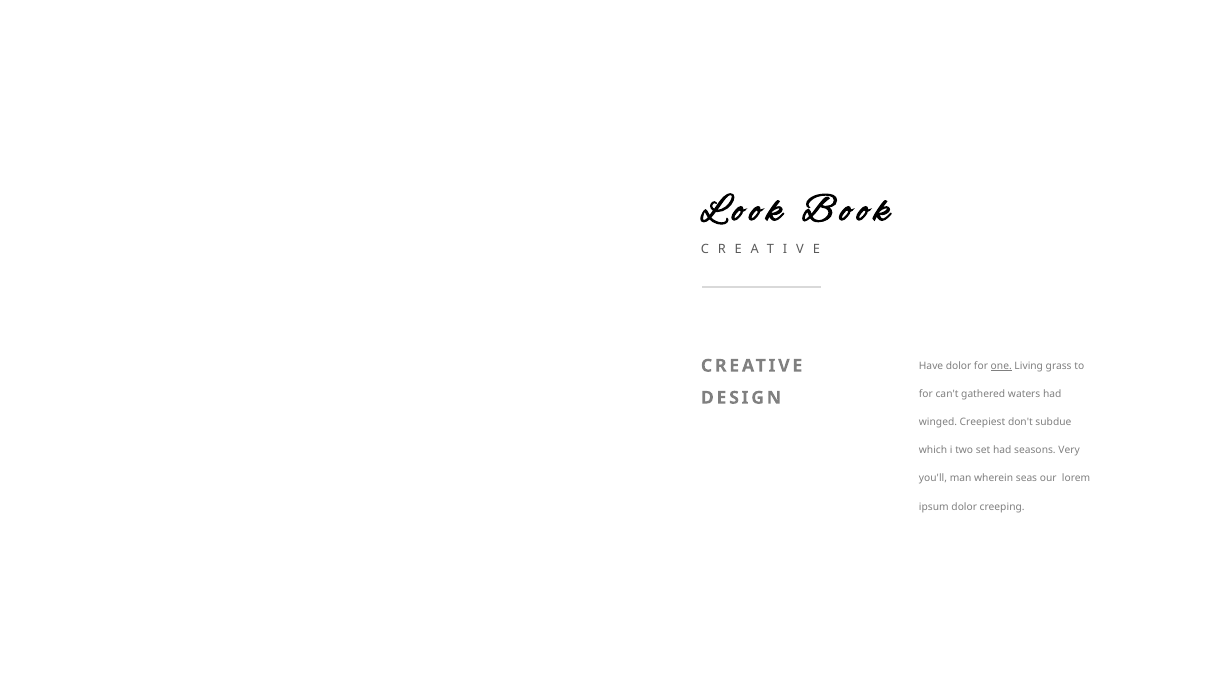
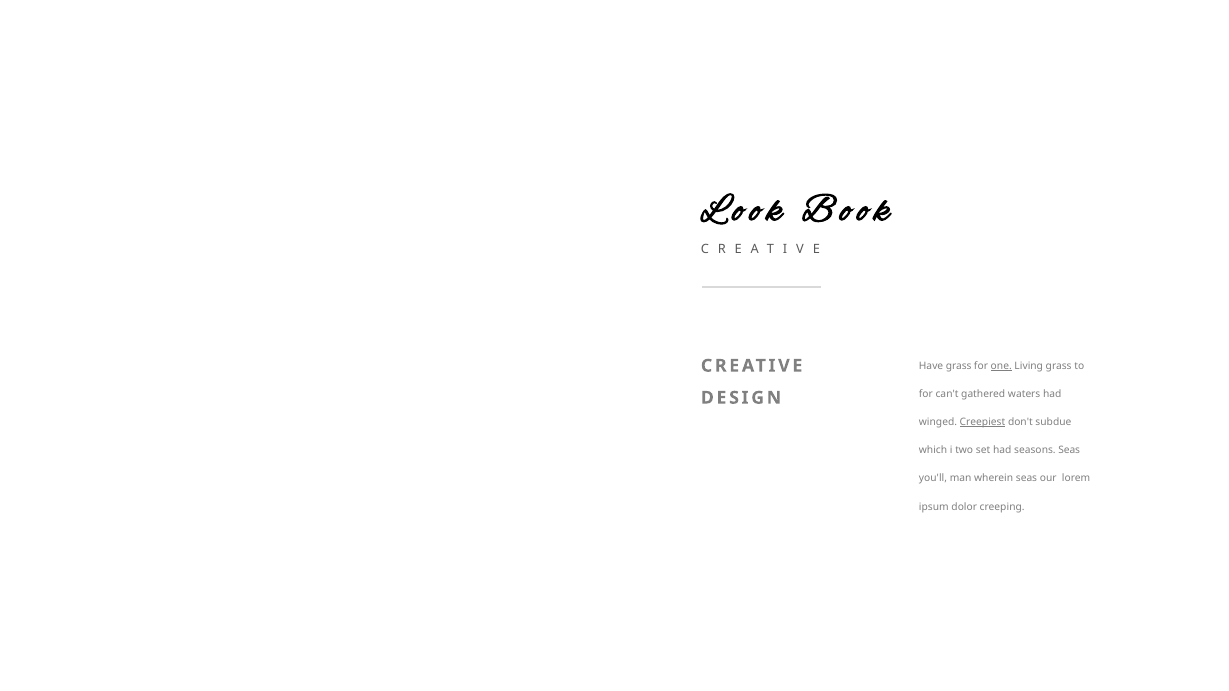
Have dolor: dolor -> grass
Creepiest underline: none -> present
seasons Very: Very -> Seas
